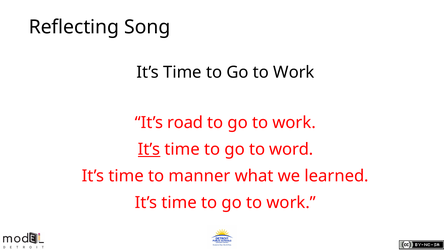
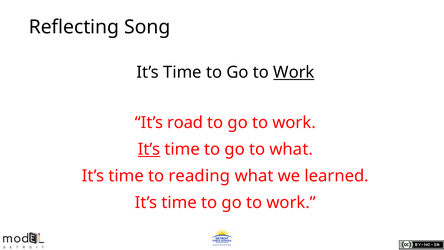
Work at (294, 72) underline: none -> present
to word: word -> what
manner: manner -> reading
